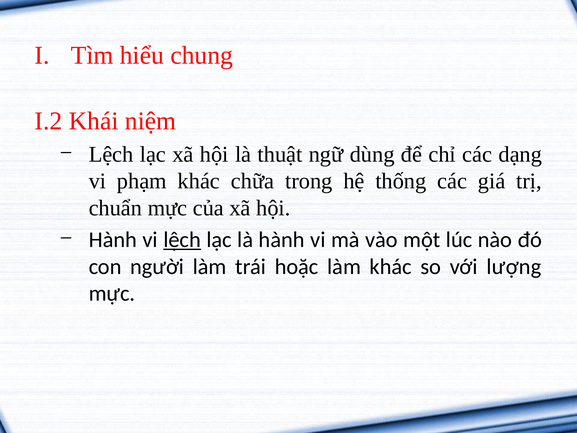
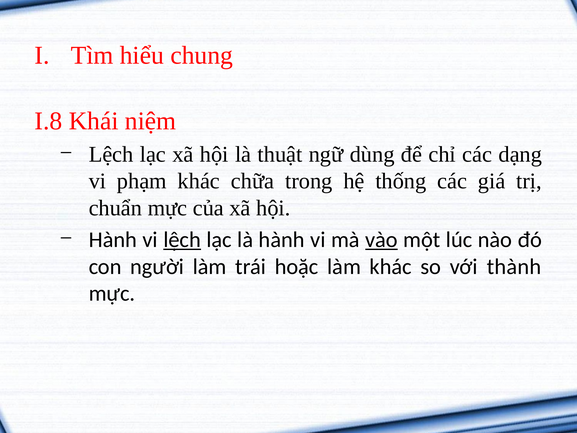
I.2: I.2 -> I.8
vào underline: none -> present
lượng: lượng -> thành
